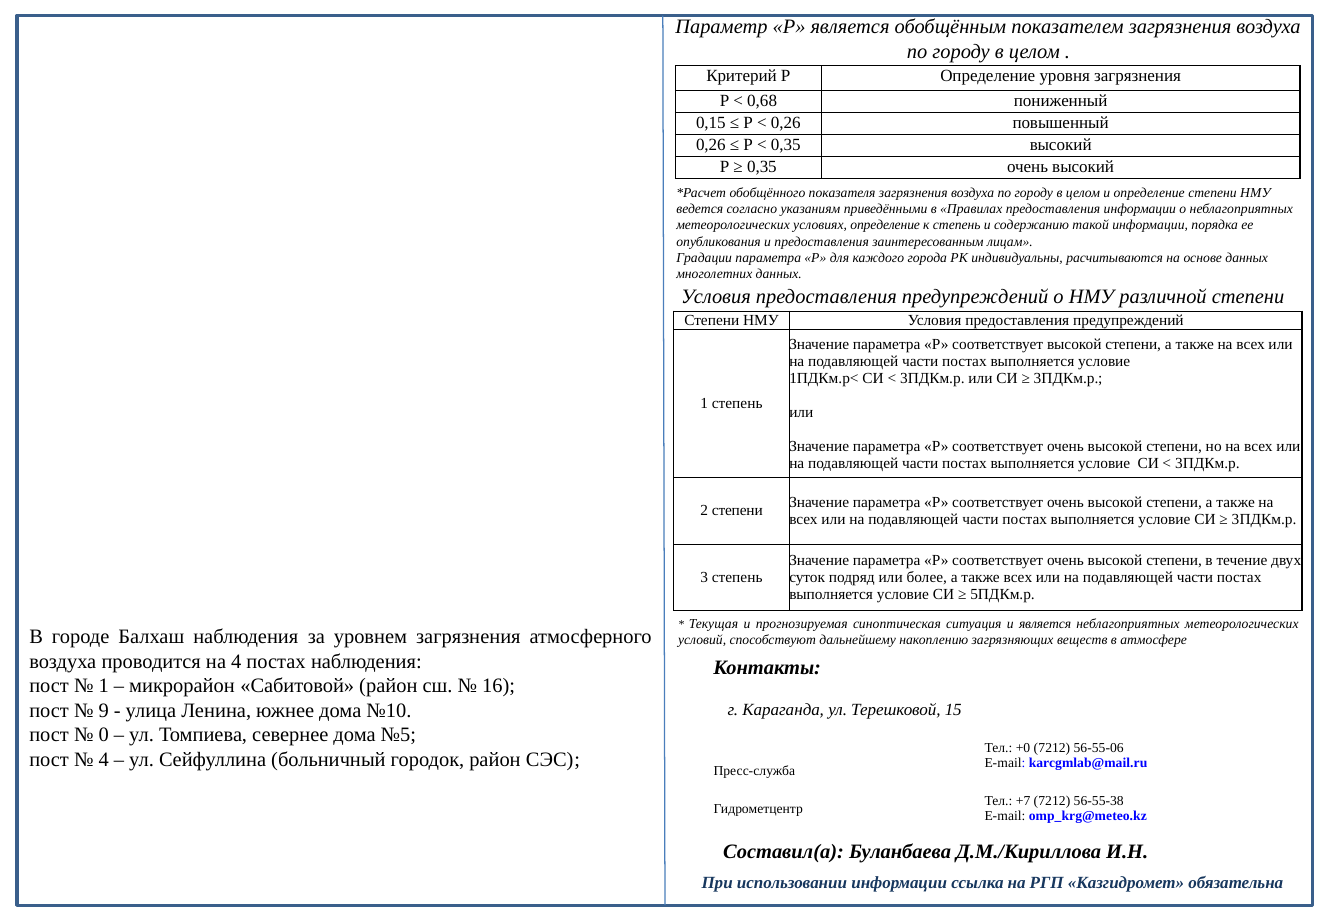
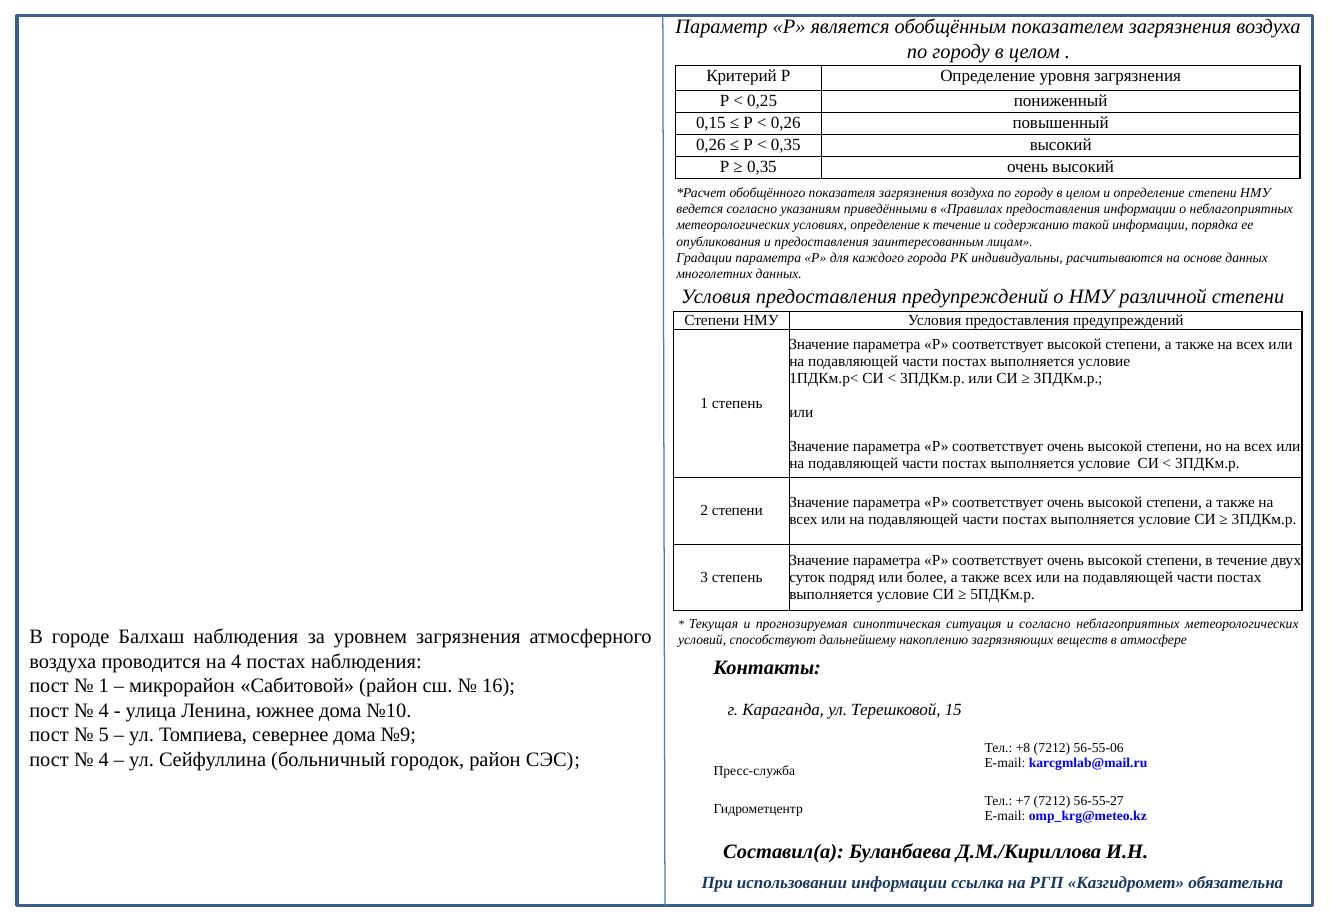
0,68: 0,68 -> 0,25
к степень: степень -> течение
и является: является -> согласно
9 at (104, 710): 9 -> 4
0: 0 -> 5
№5: №5 -> №9
+0: +0 -> +8
56-55-38: 56-55-38 -> 56-55-27
